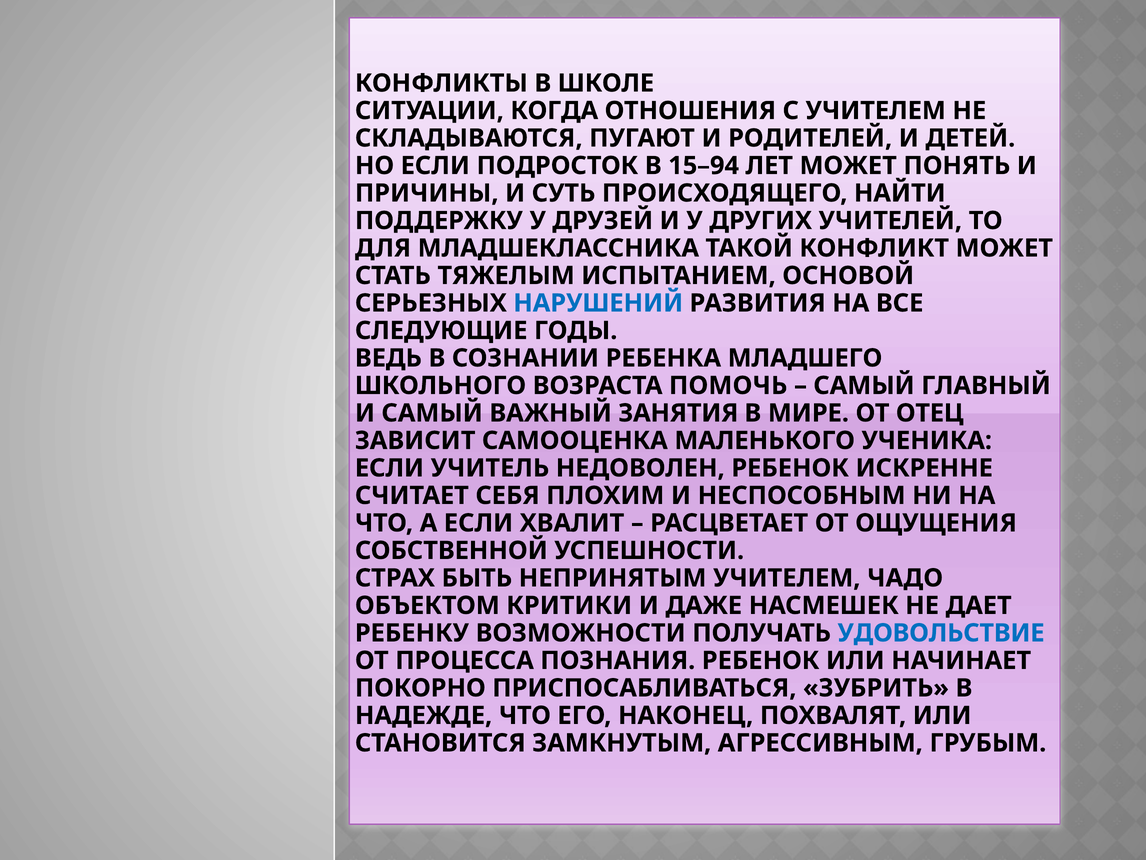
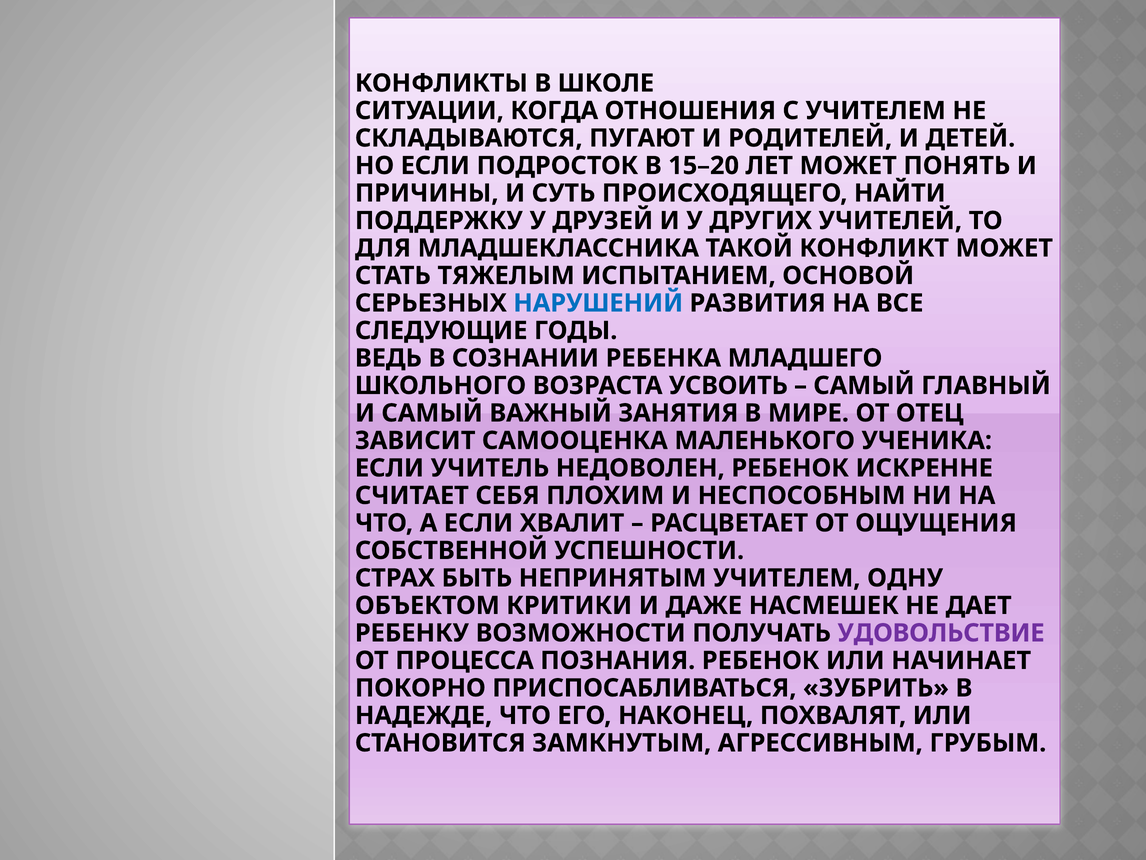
15–94: 15–94 -> 15–20
ПОМОЧЬ: ПОМОЧЬ -> УСВОИТЬ
ЧАДО: ЧАДО -> ОДНУ
УДОВОЛЬСТВИЕ colour: blue -> purple
